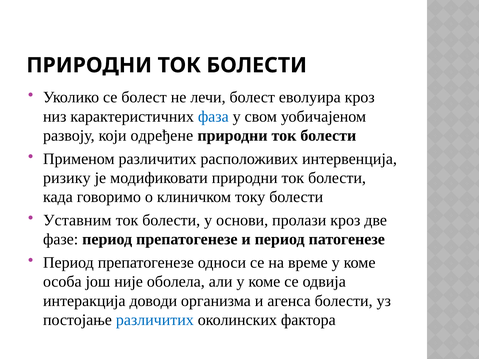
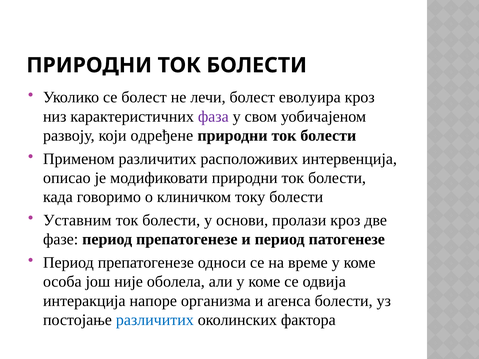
фаза colour: blue -> purple
ризику: ризику -> описао
доводи: доводи -> напоре
